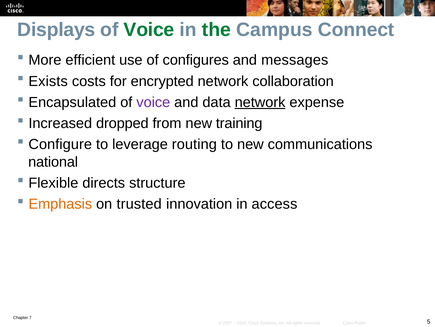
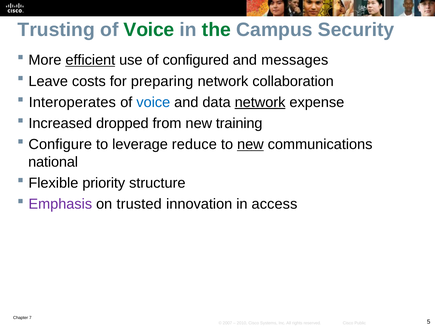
Displays: Displays -> Trusting
Connect: Connect -> Security
efficient underline: none -> present
configures: configures -> configured
Exists: Exists -> Leave
encrypted: encrypted -> preparing
Encapsulated: Encapsulated -> Interoperates
voice at (153, 102) colour: purple -> blue
routing: routing -> reduce
new at (250, 144) underline: none -> present
directs: directs -> priority
Emphasis colour: orange -> purple
